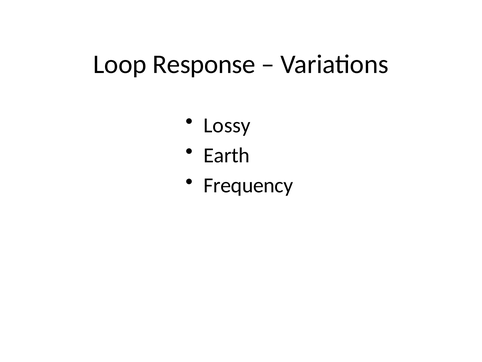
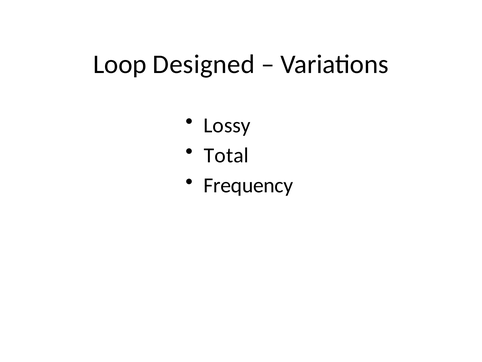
Response: Response -> Designed
Earth: Earth -> Total
